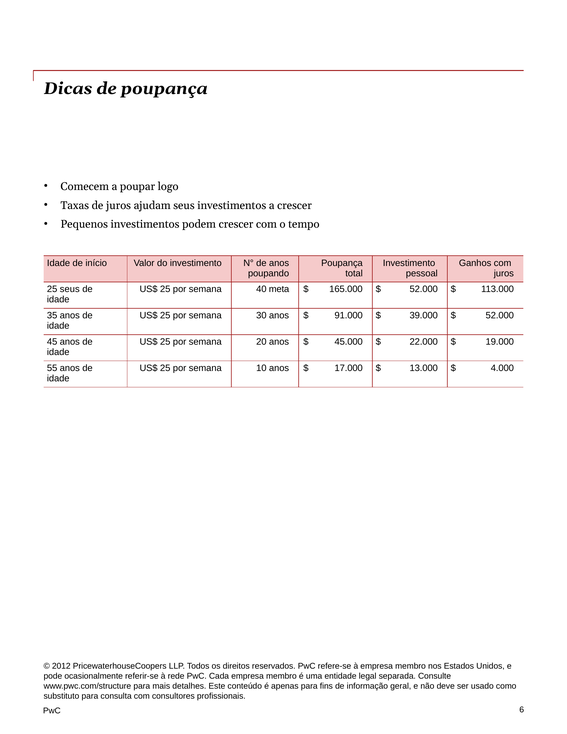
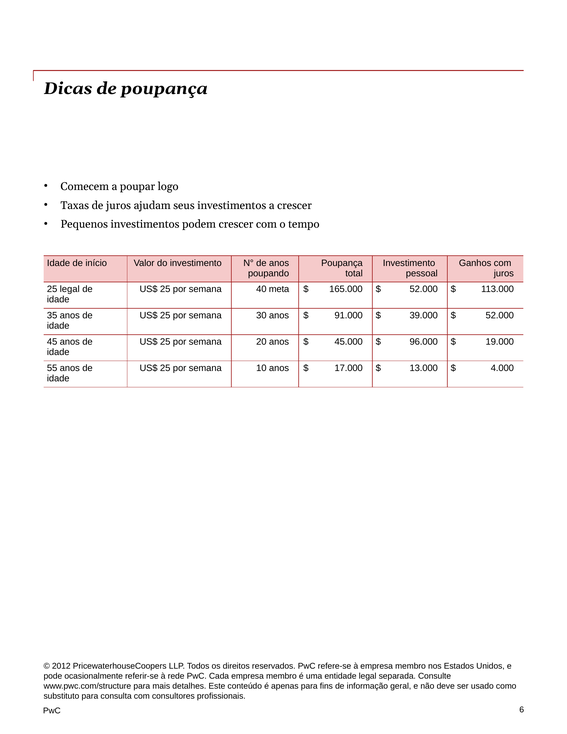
25 seus: seus -> legal
22.000: 22.000 -> 96.000
